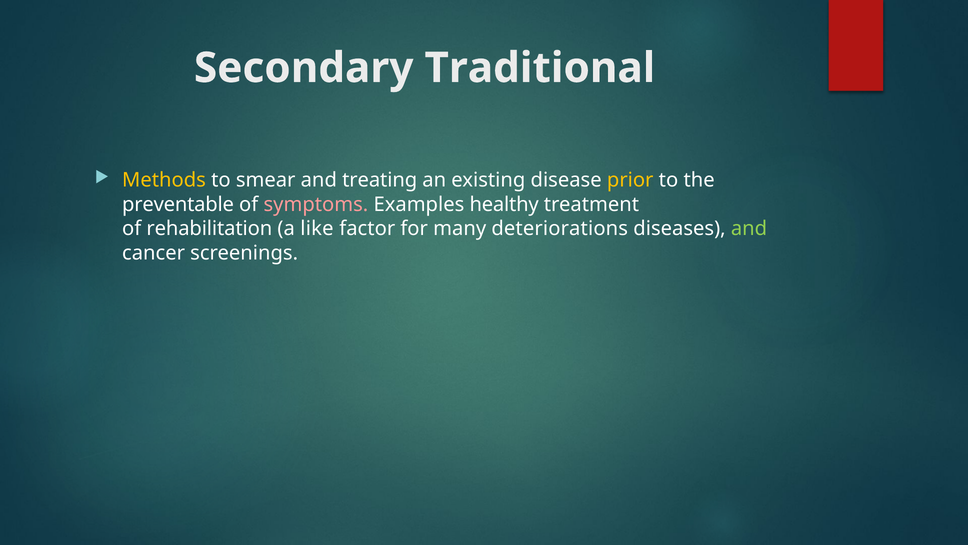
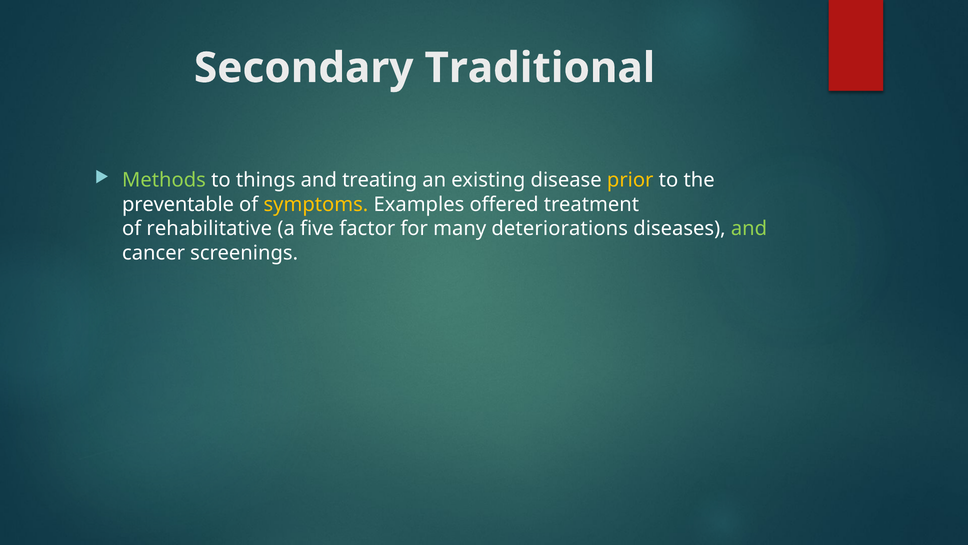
Methods colour: yellow -> light green
smear: smear -> things
symptoms colour: pink -> yellow
healthy: healthy -> offered
rehabilitation: rehabilitation -> rehabilitative
like: like -> five
